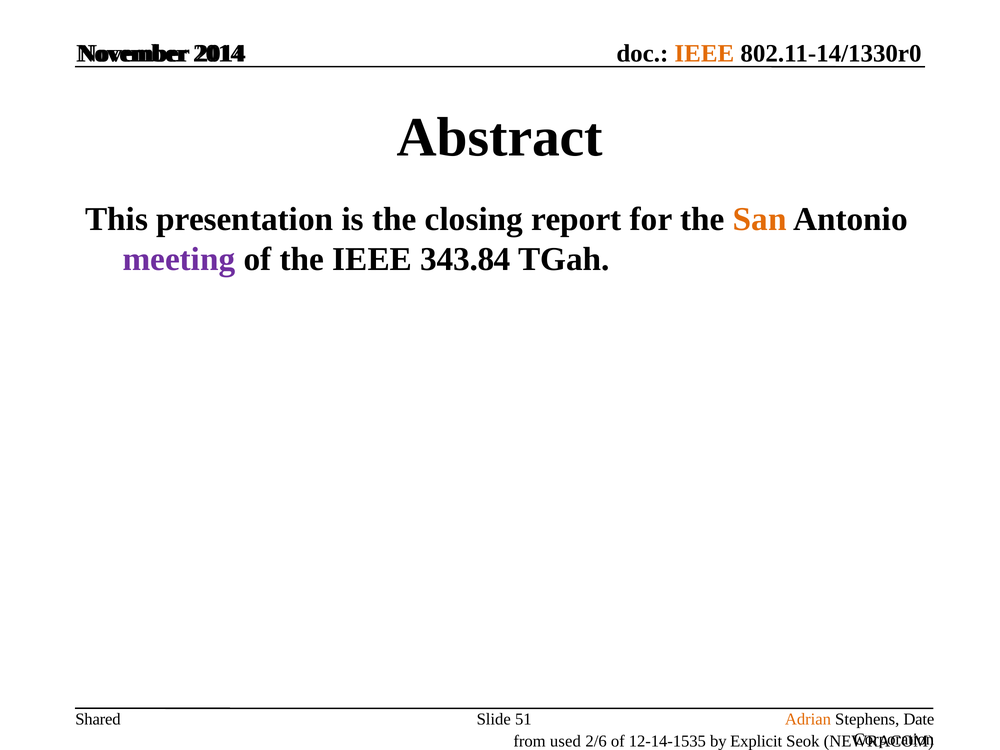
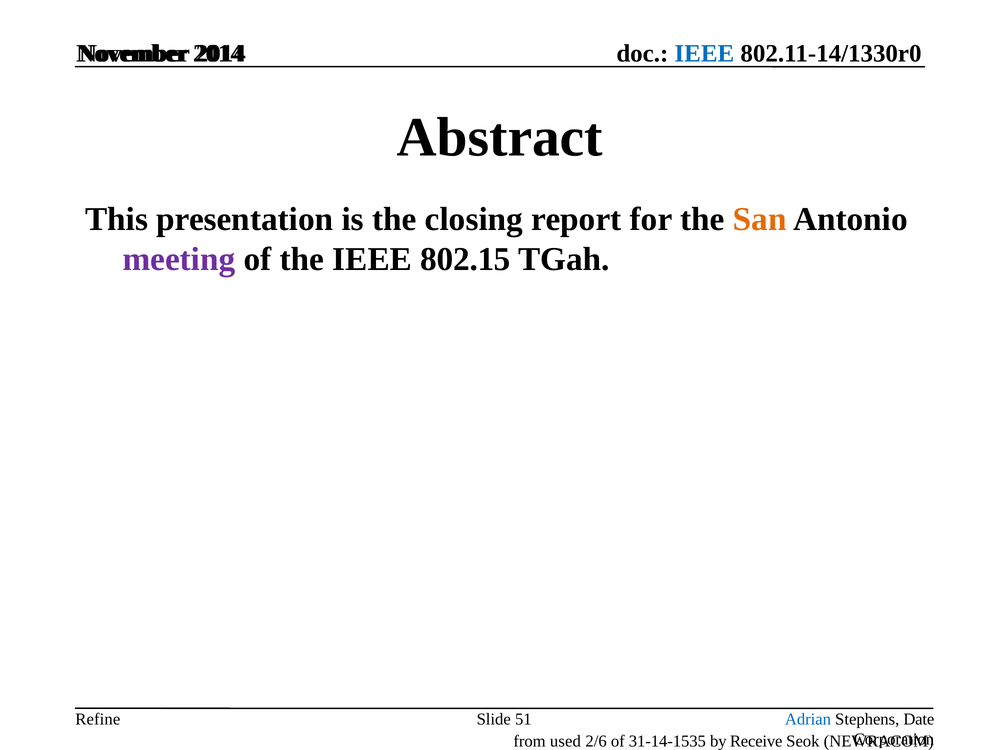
IEEE at (704, 53) colour: orange -> blue
343.84: 343.84 -> 802.15
Shared: Shared -> Refine
Adrian colour: orange -> blue
12-14-1535: 12-14-1535 -> 31-14-1535
Explicit: Explicit -> Receive
